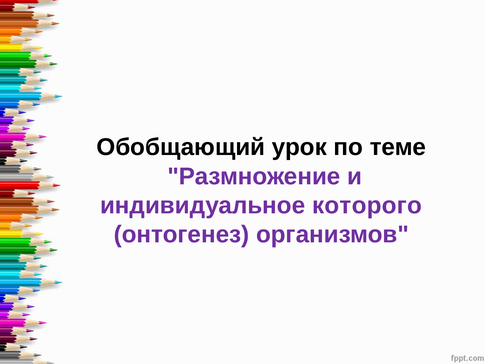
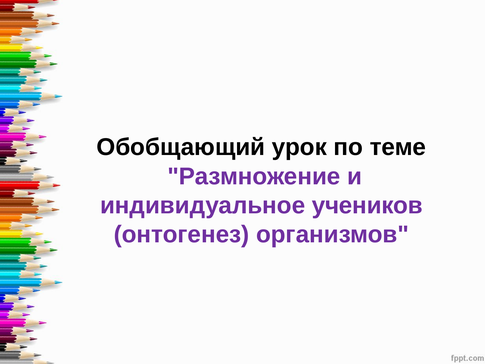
которого: которого -> учеников
